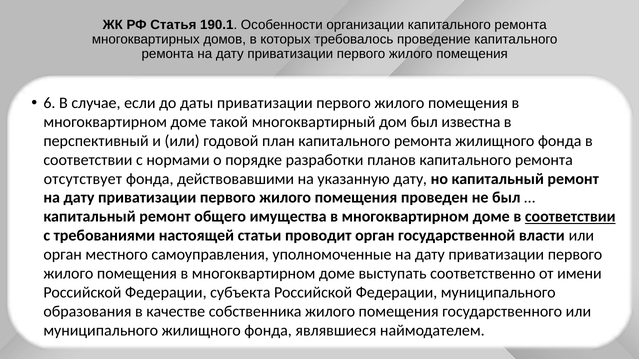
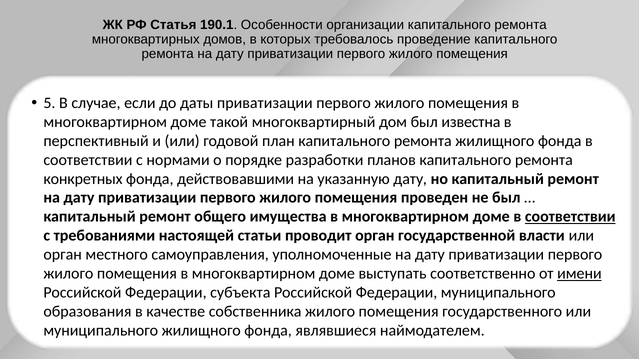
6: 6 -> 5
отсутствует: отсутствует -> конкретных
имени underline: none -> present
